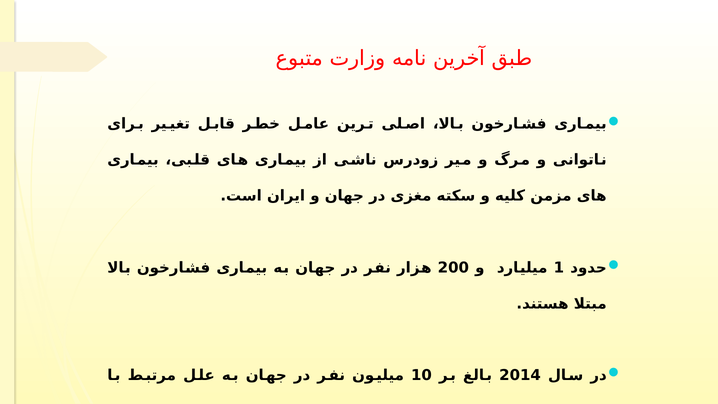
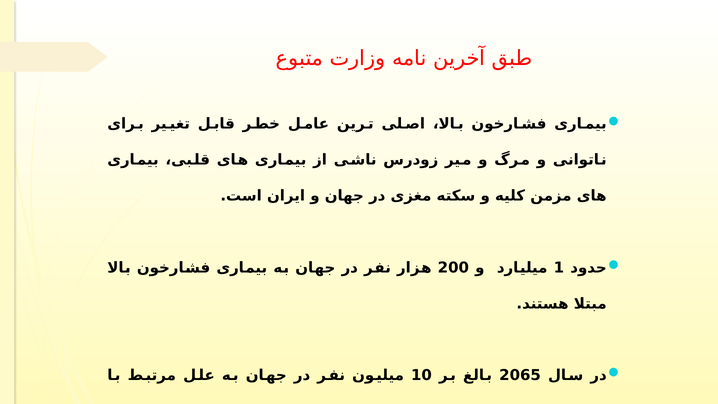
2014: 2014 -> 2065
